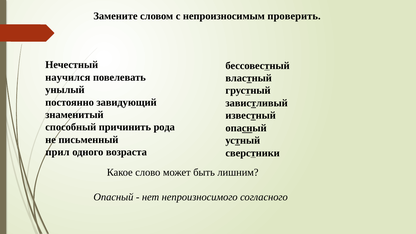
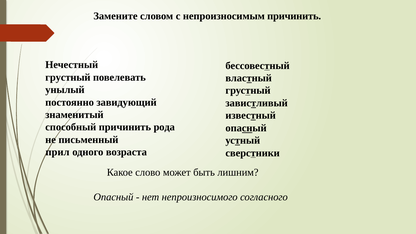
непроизносимым проверить: проверить -> причинить
научился at (68, 77): научился -> грустный
